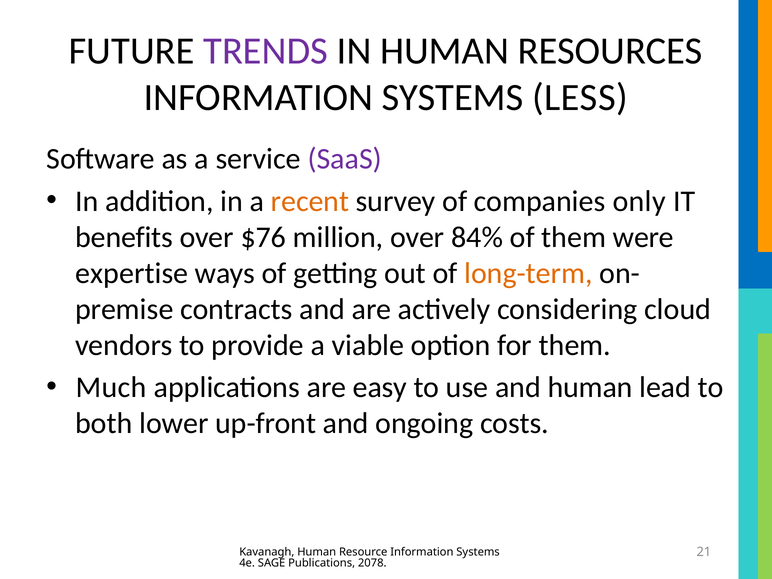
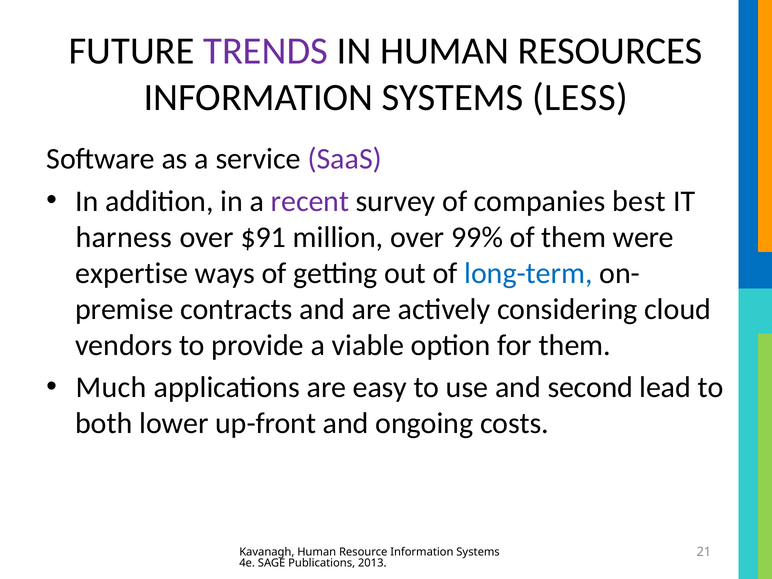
recent colour: orange -> purple
only: only -> best
benefits: benefits -> harness
$76: $76 -> $91
84%: 84% -> 99%
long-term colour: orange -> blue
and human: human -> second
2078: 2078 -> 2013
